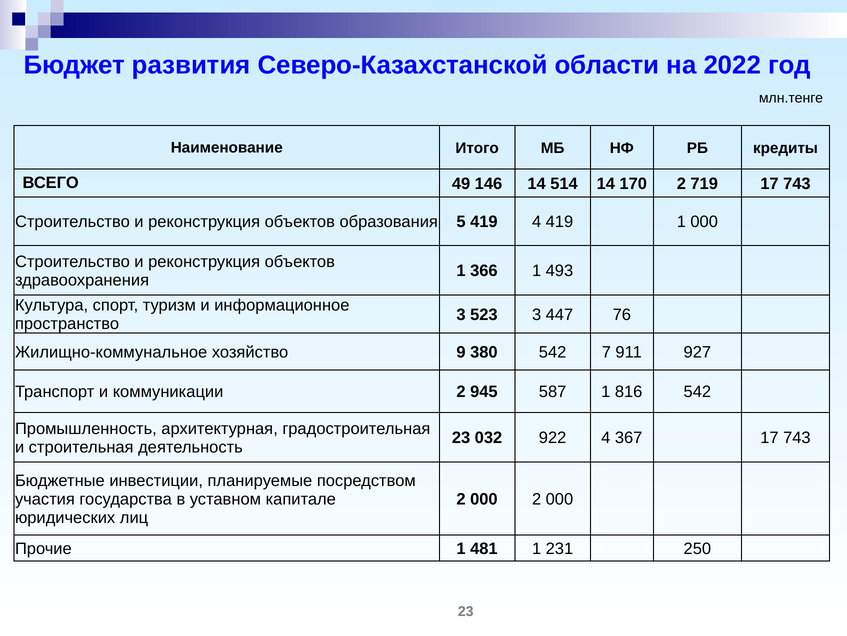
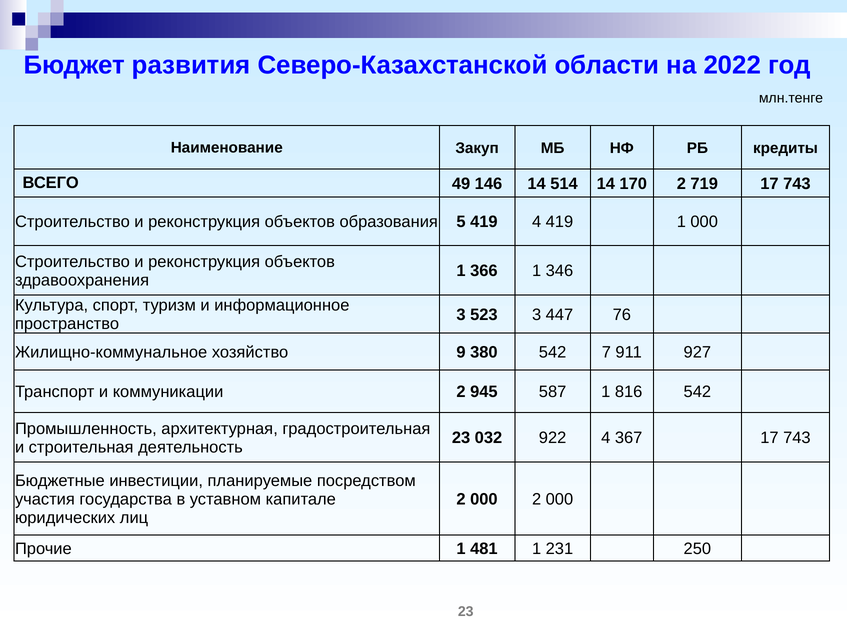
Итого: Итого -> Закуп
493: 493 -> 346
